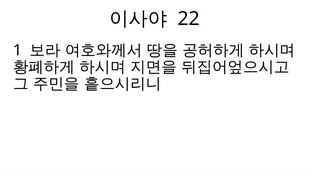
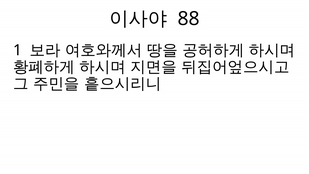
22: 22 -> 88
